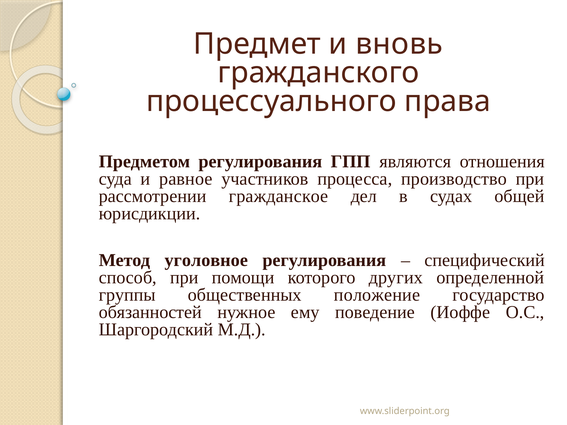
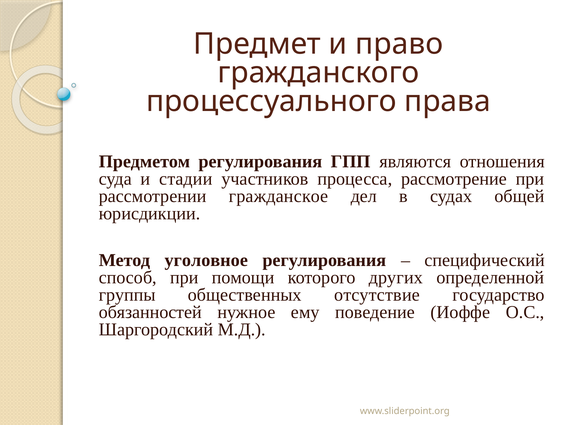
вновь: вновь -> право
равное: равное -> стадии
производство: производство -> рассмотрение
положение: положение -> отсутствие
